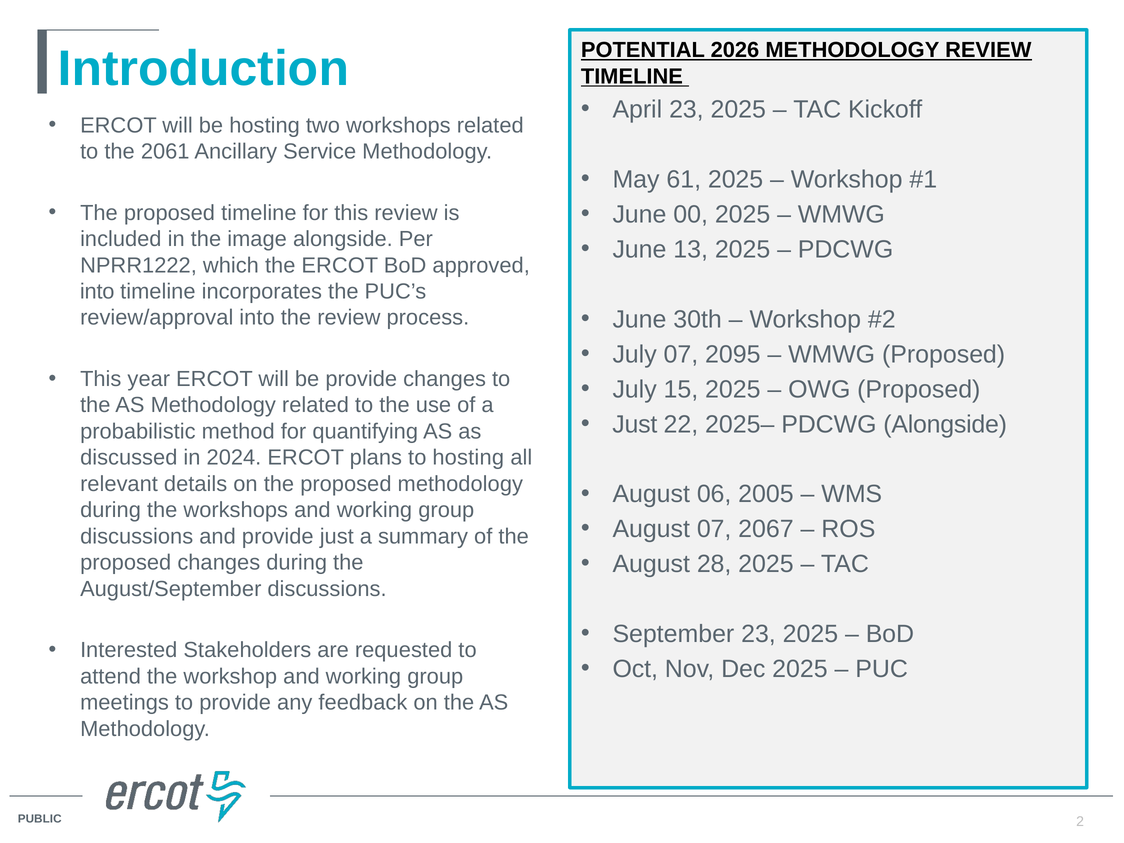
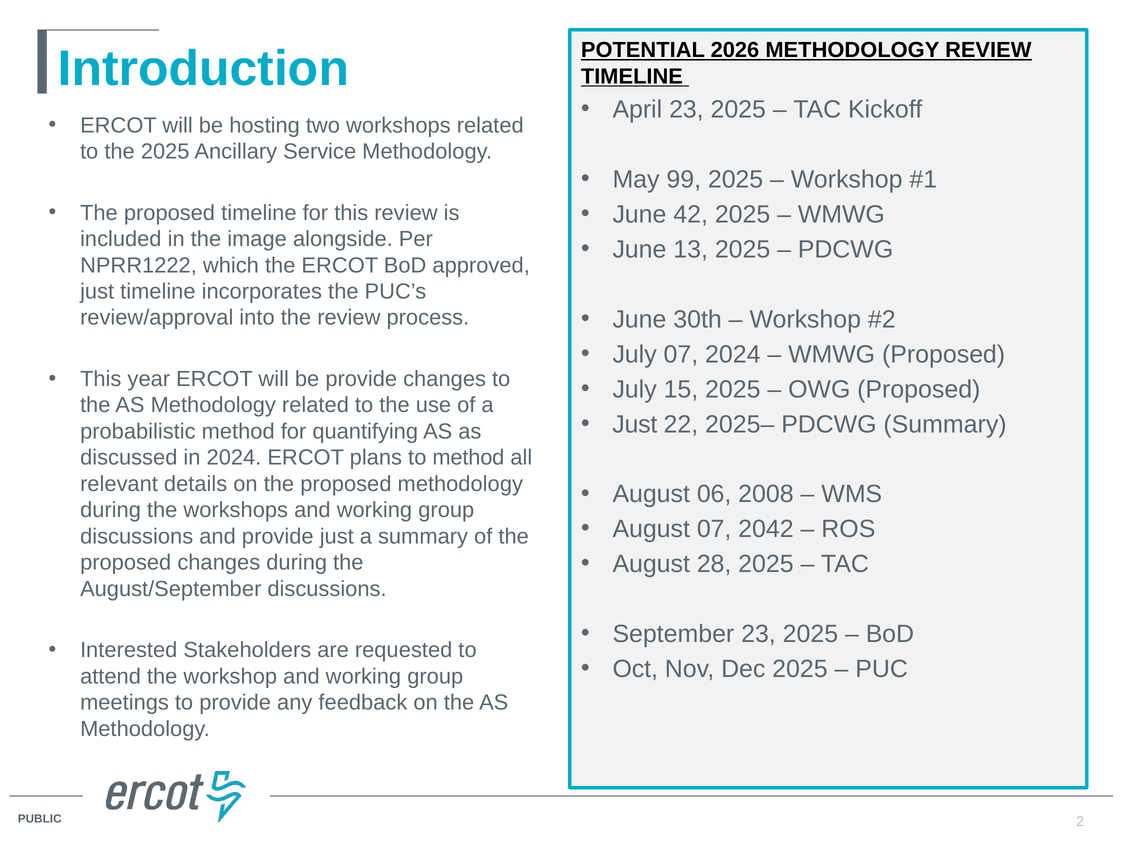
the 2061: 2061 -> 2025
61: 61 -> 99
00: 00 -> 42
into at (97, 292): into -> just
07 2095: 2095 -> 2024
PDCWG Alongside: Alongside -> Summary
to hosting: hosting -> method
2005: 2005 -> 2008
2067: 2067 -> 2042
